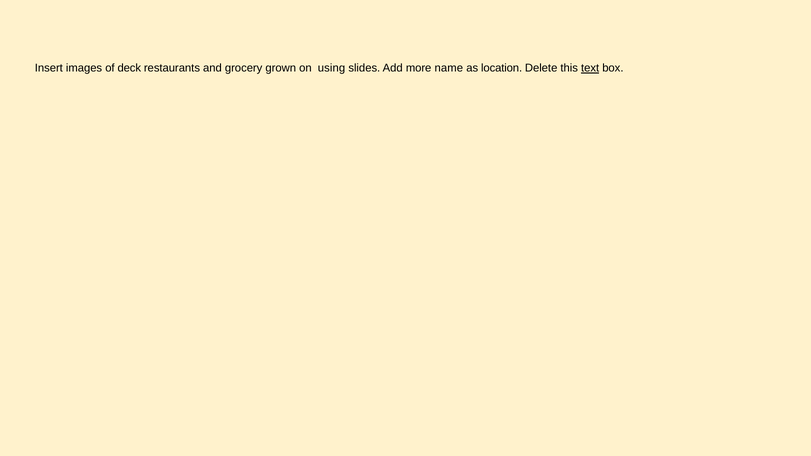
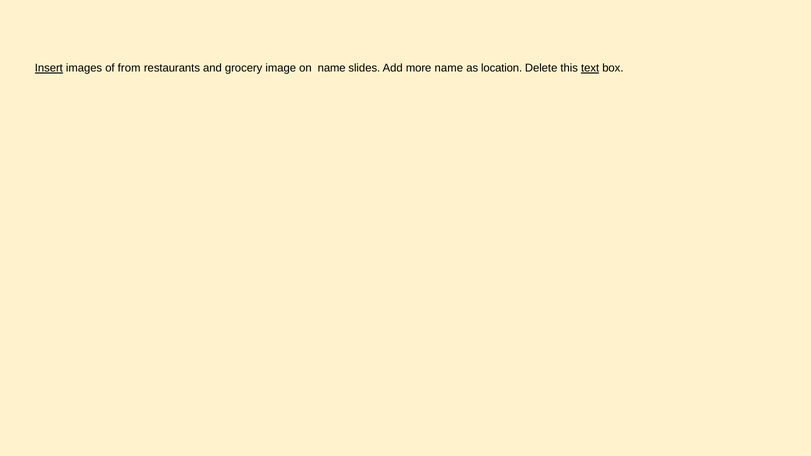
Insert underline: none -> present
deck: deck -> from
grown: grown -> image
on using: using -> name
